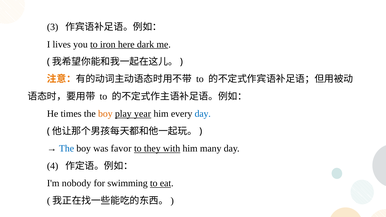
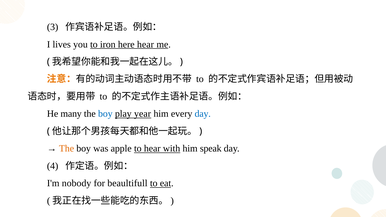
here dark: dark -> hear
times: times -> many
boy at (105, 114) colour: orange -> blue
The at (67, 149) colour: blue -> orange
favor: favor -> apple
to they: they -> hear
many: many -> speak
swimming: swimming -> beaultifull
